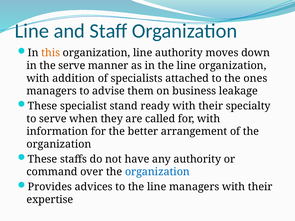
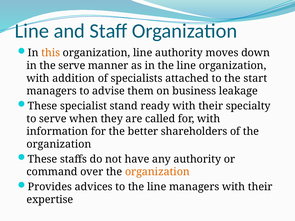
ones: ones -> start
arrangement: arrangement -> shareholders
organization at (157, 172) colour: blue -> orange
